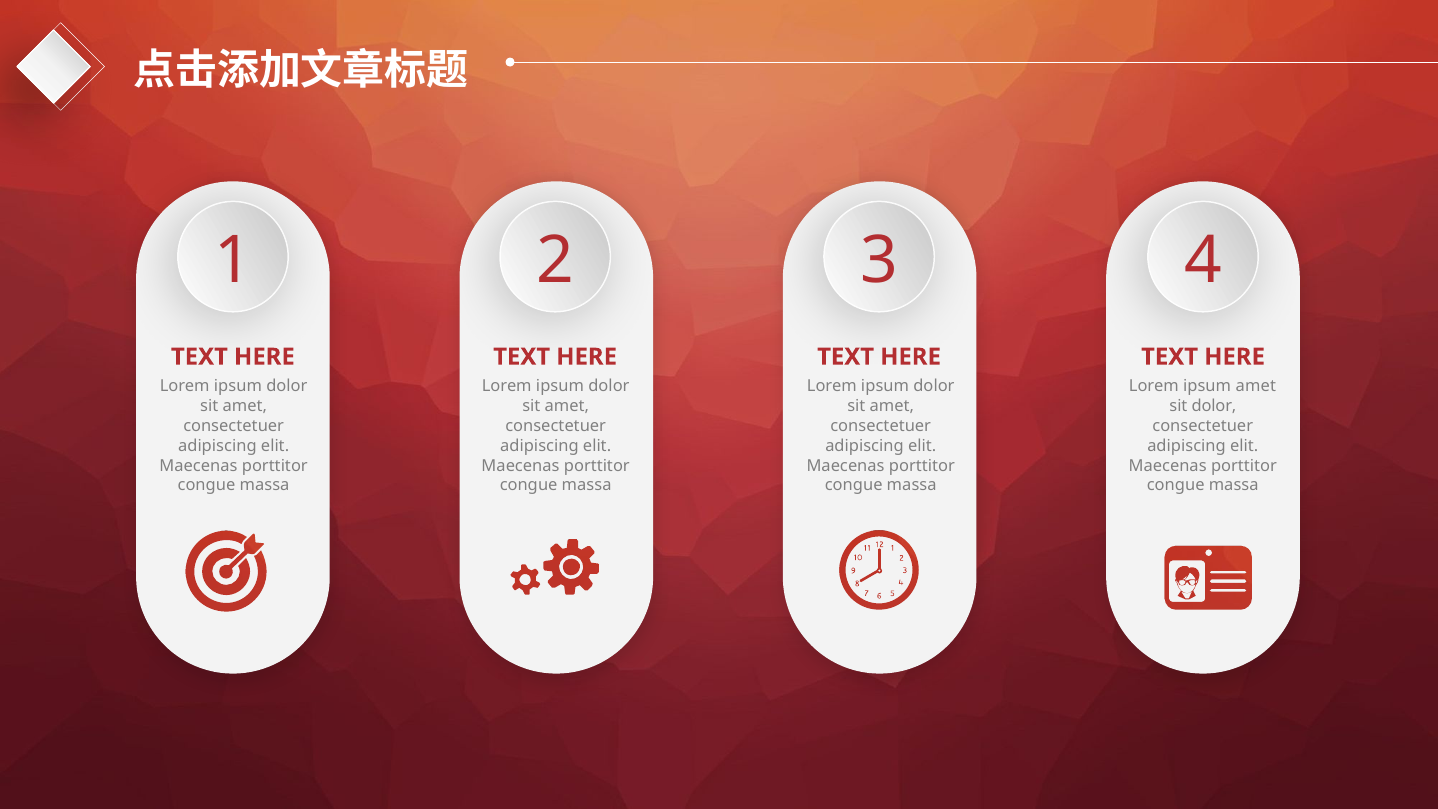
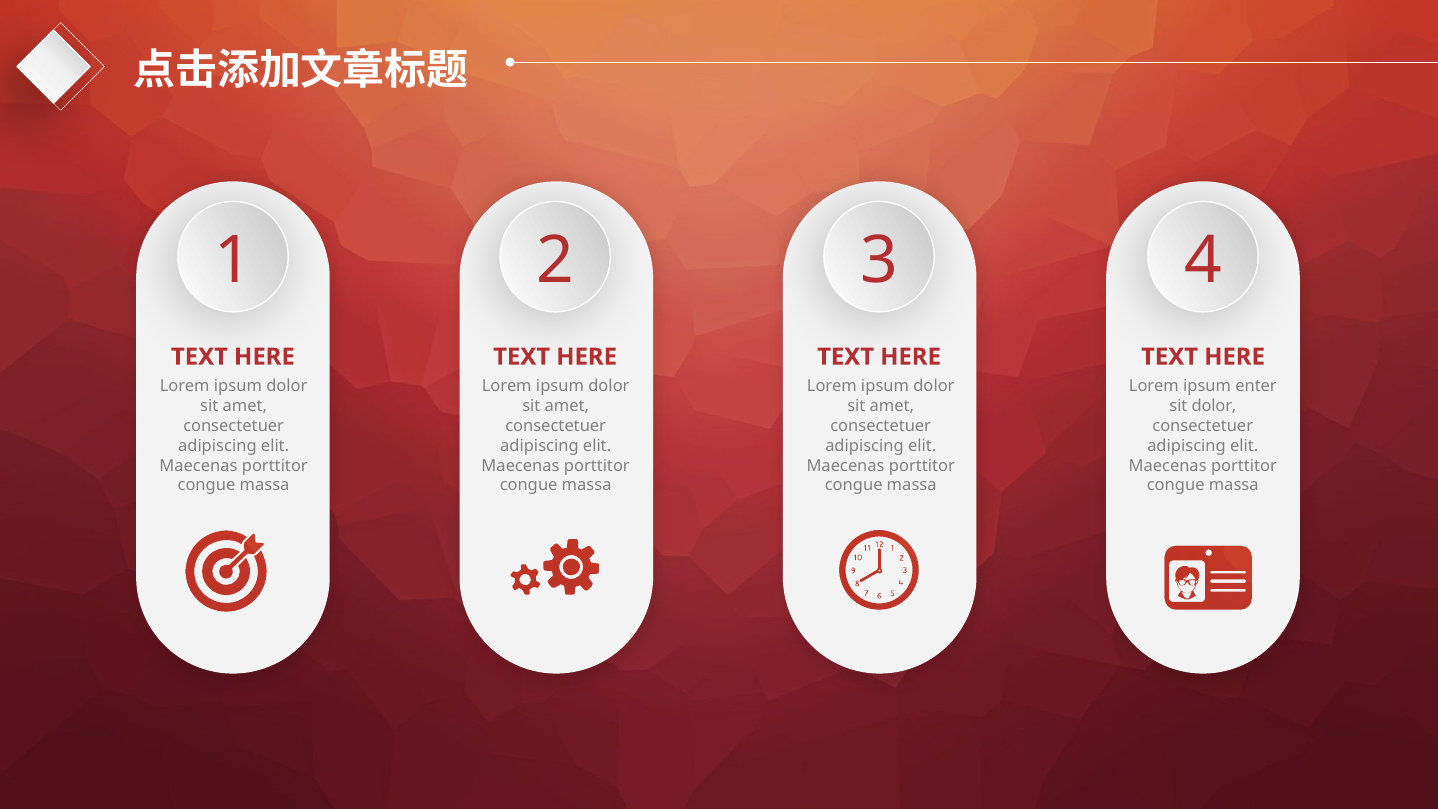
ipsum amet: amet -> enter
